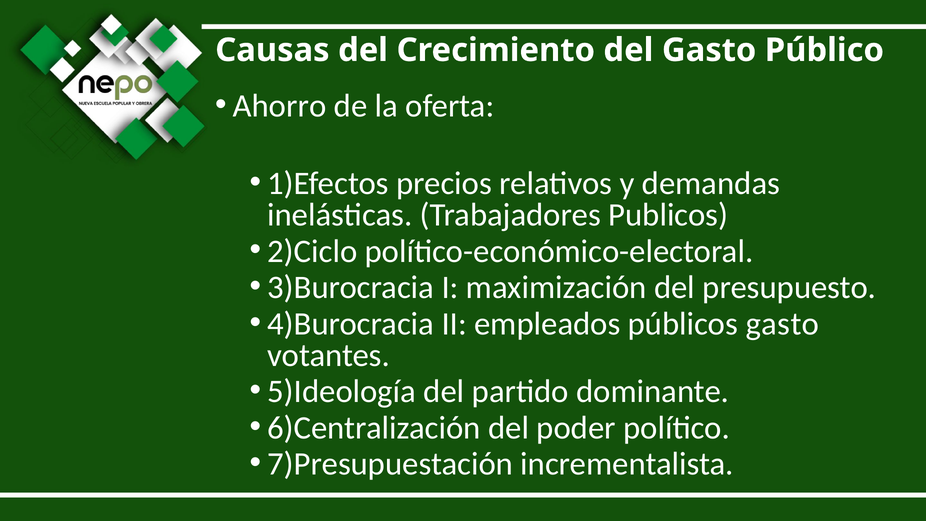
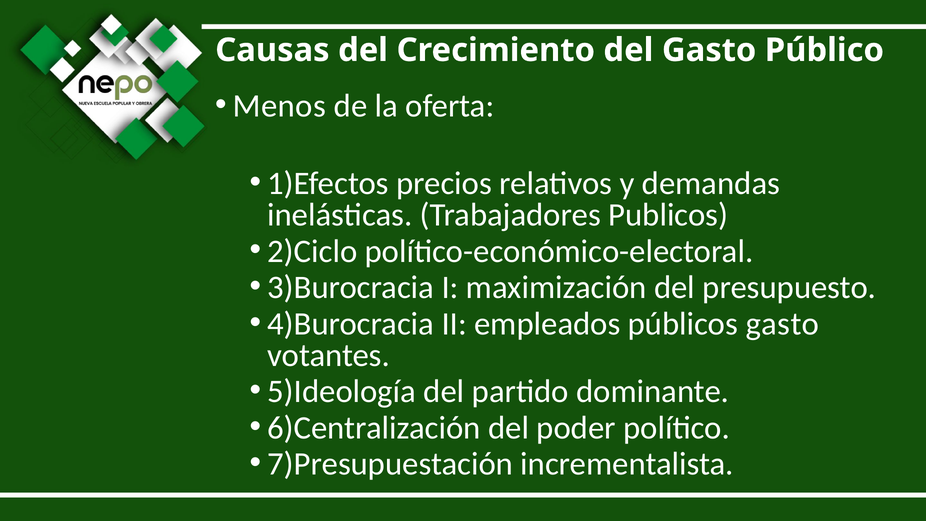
Ahorro: Ahorro -> Menos
